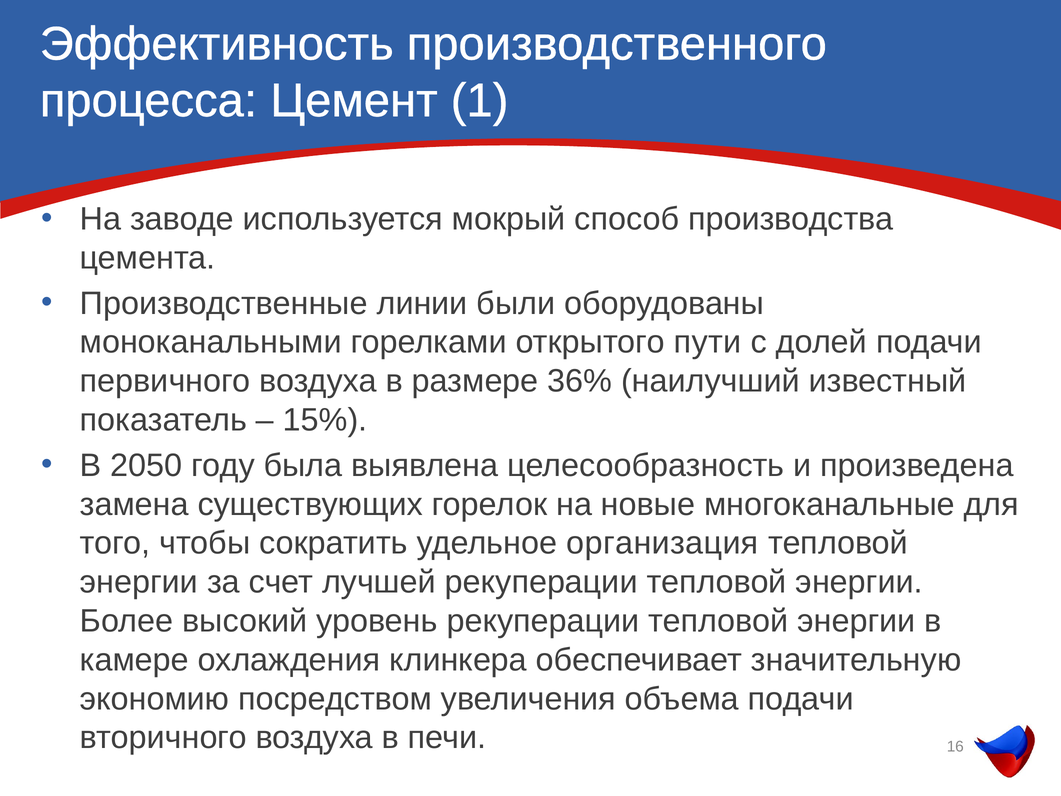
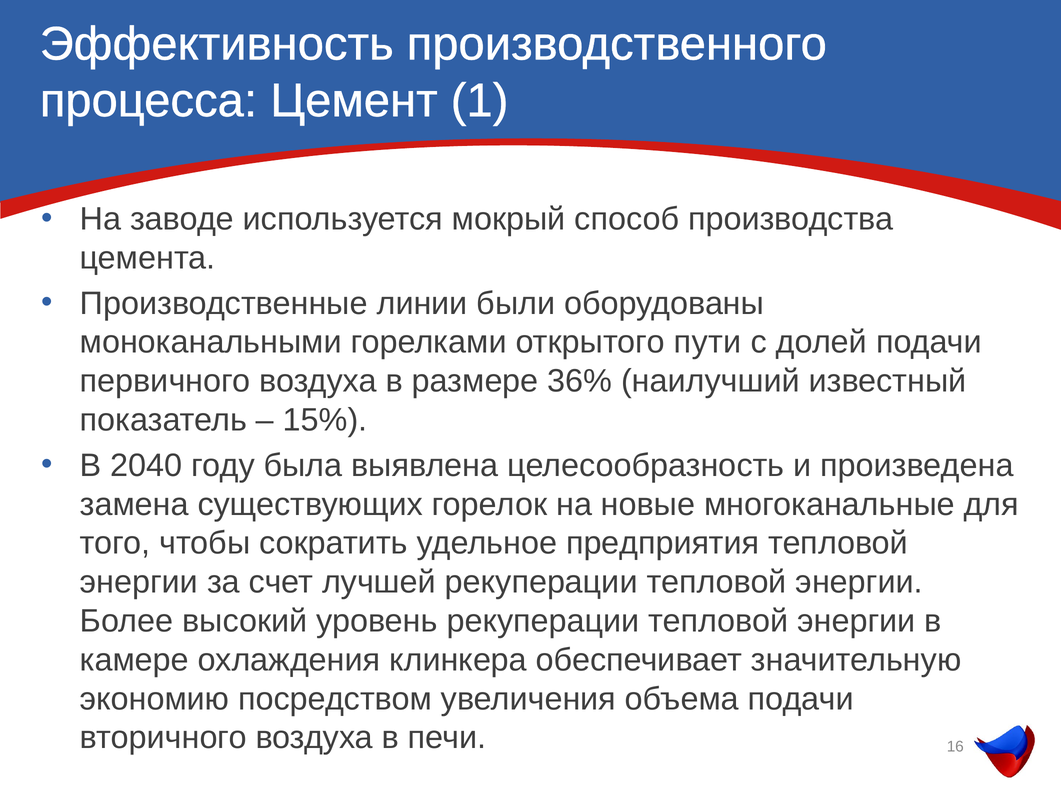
2050: 2050 -> 2040
организация: организация -> предприятия
